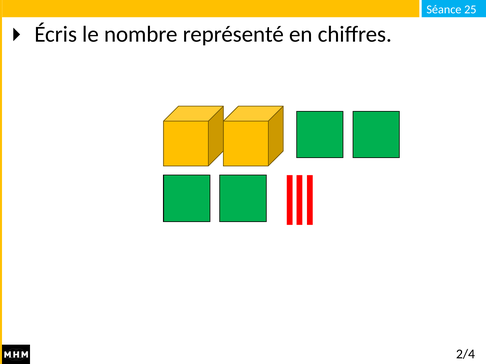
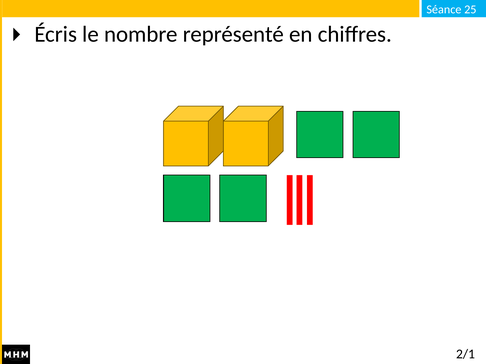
2/4: 2/4 -> 2/1
